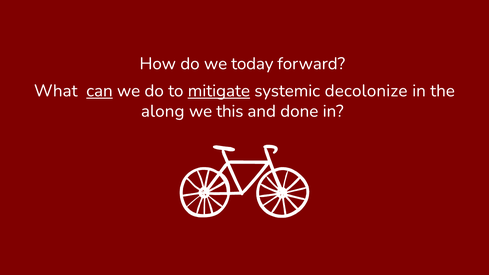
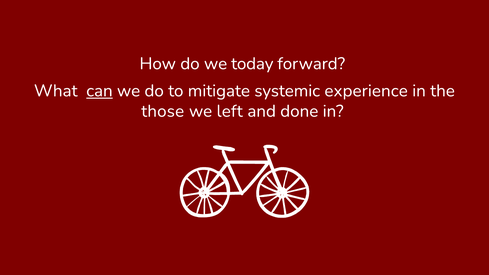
mitigate underline: present -> none
decolonize: decolonize -> experience
along: along -> those
this: this -> left
